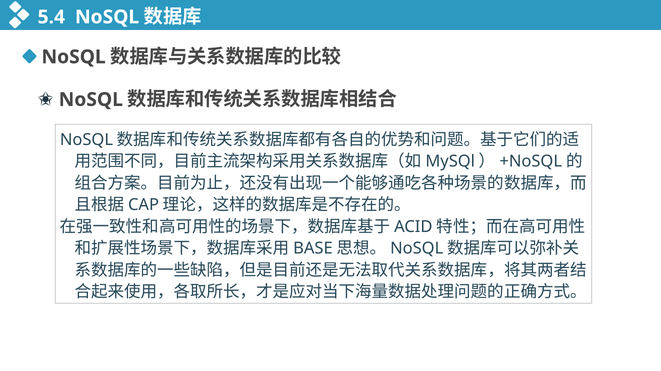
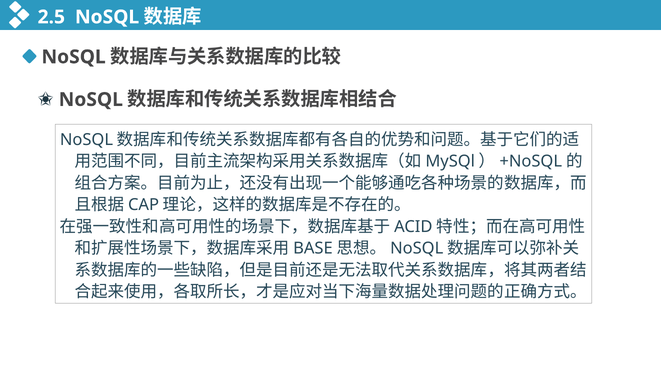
5.4: 5.4 -> 2.5
